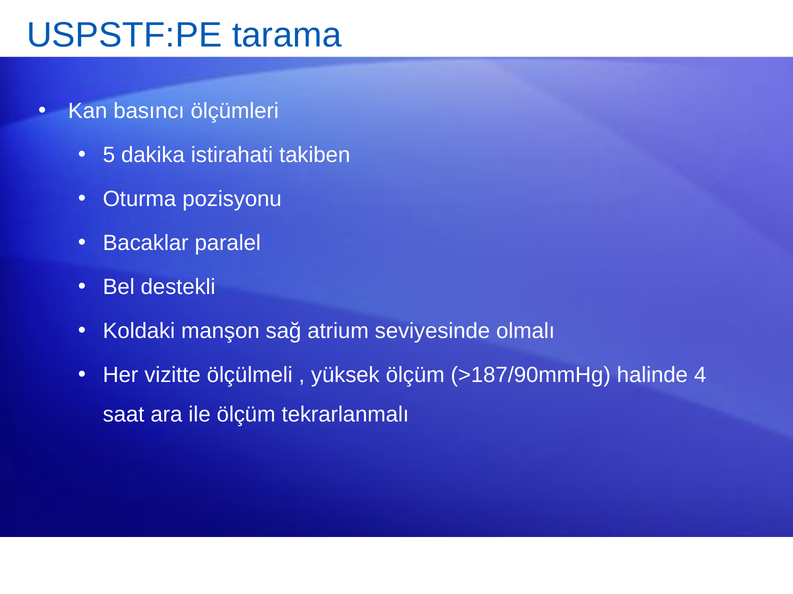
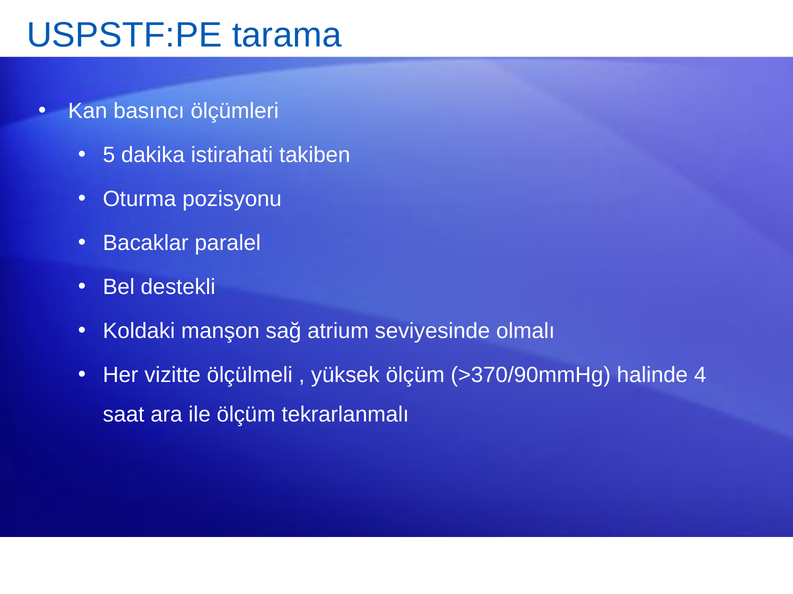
>187/90mmHg: >187/90mmHg -> >370/90mmHg
